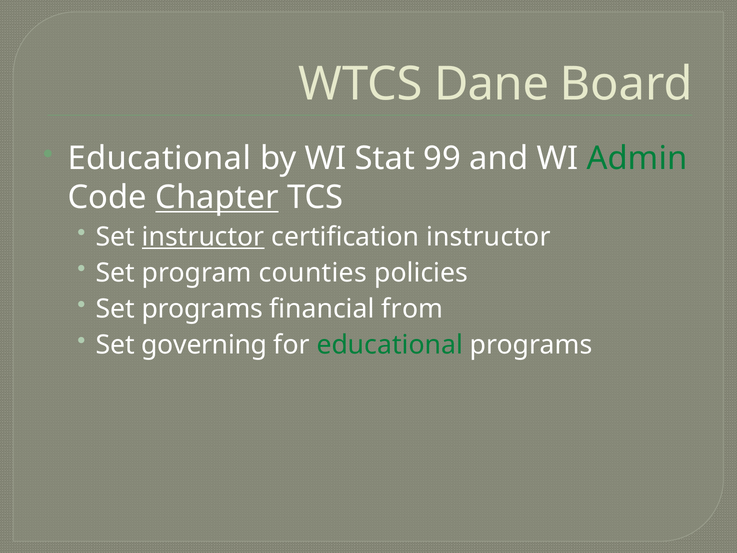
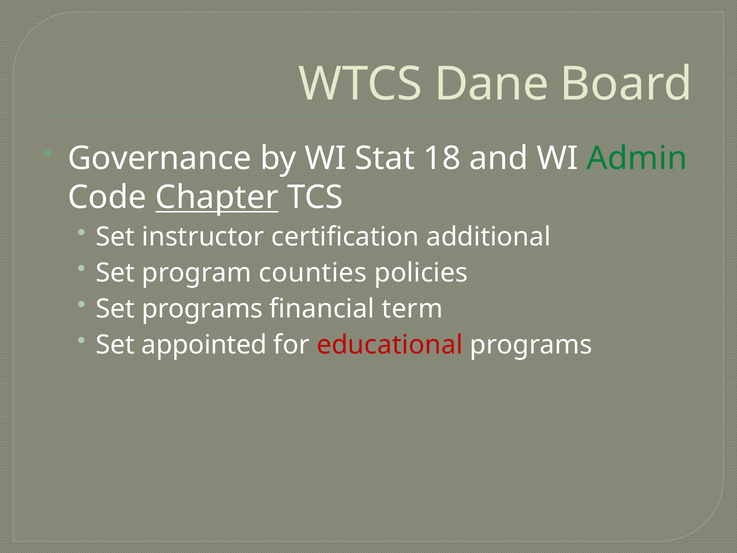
Educational at (159, 158): Educational -> Governance
99: 99 -> 18
instructor at (203, 237) underline: present -> none
certification instructor: instructor -> additional
from: from -> term
governing: governing -> appointed
educational at (390, 345) colour: green -> red
